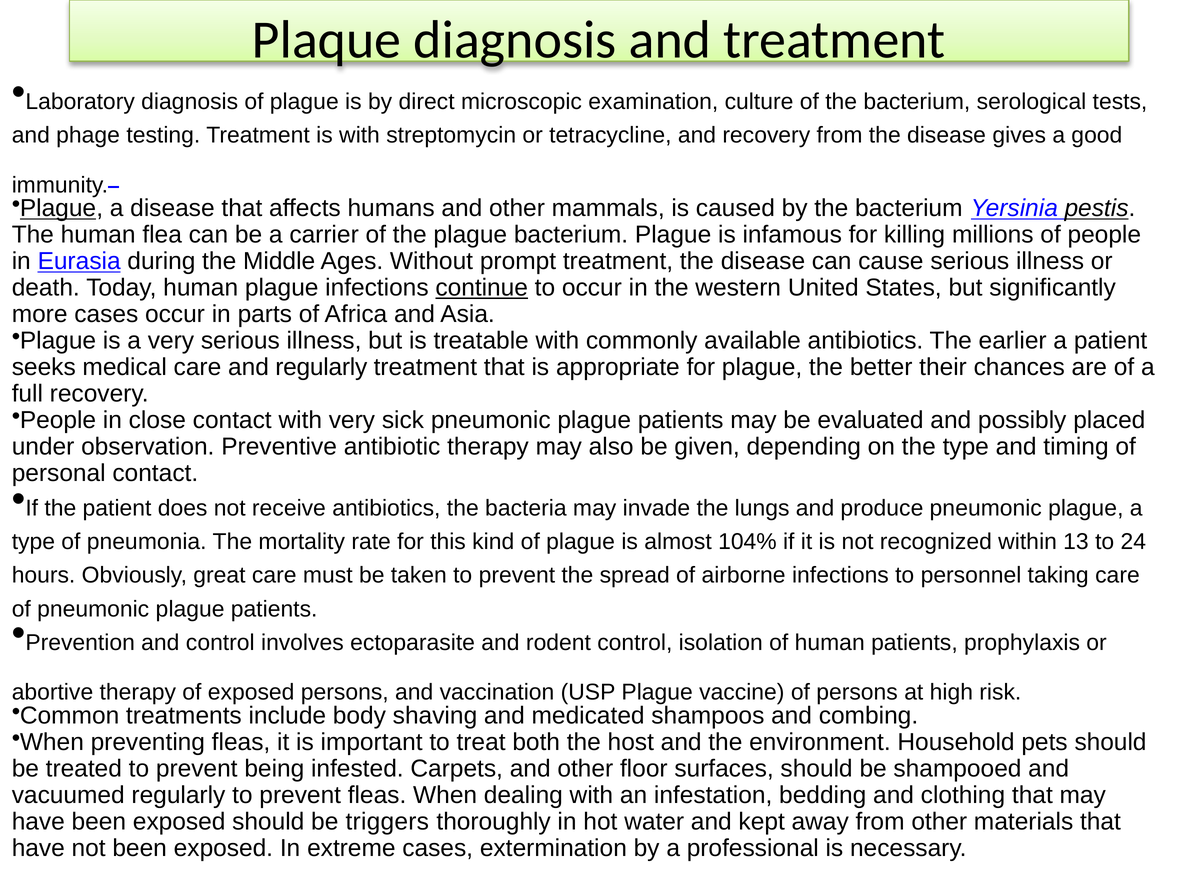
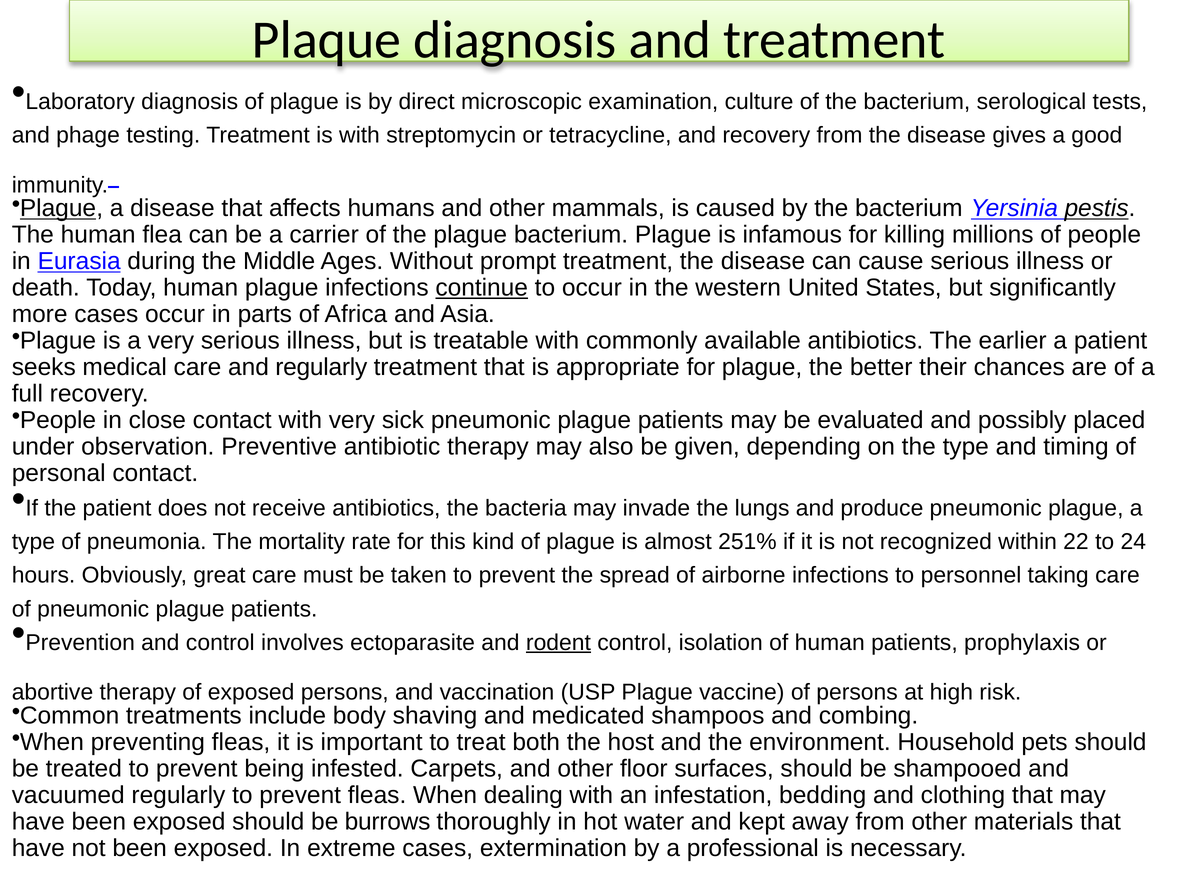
104%: 104% -> 251%
13: 13 -> 22
rodent underline: none -> present
triggers: triggers -> burrows
